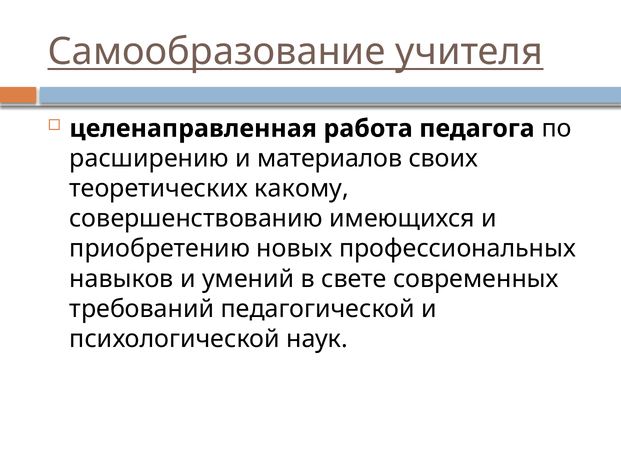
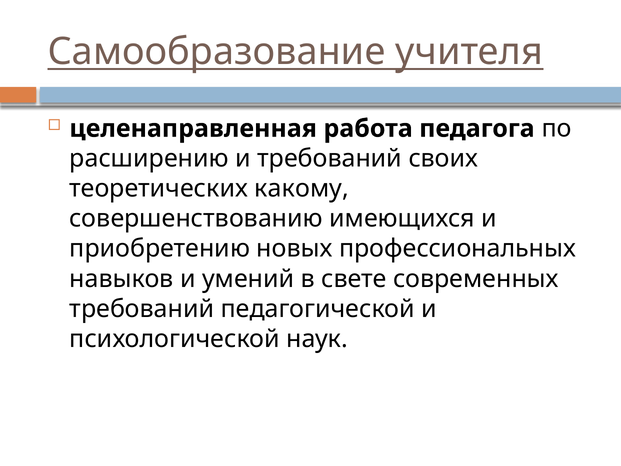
и материалов: материалов -> требований
